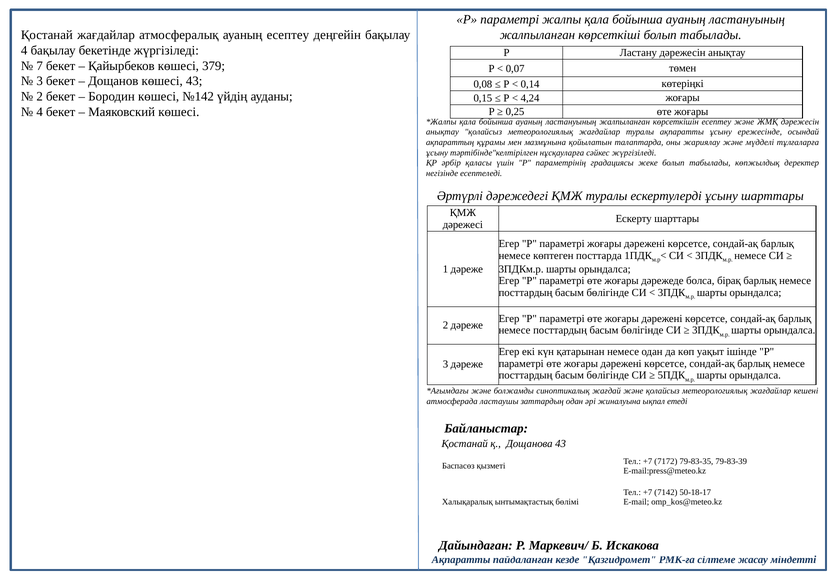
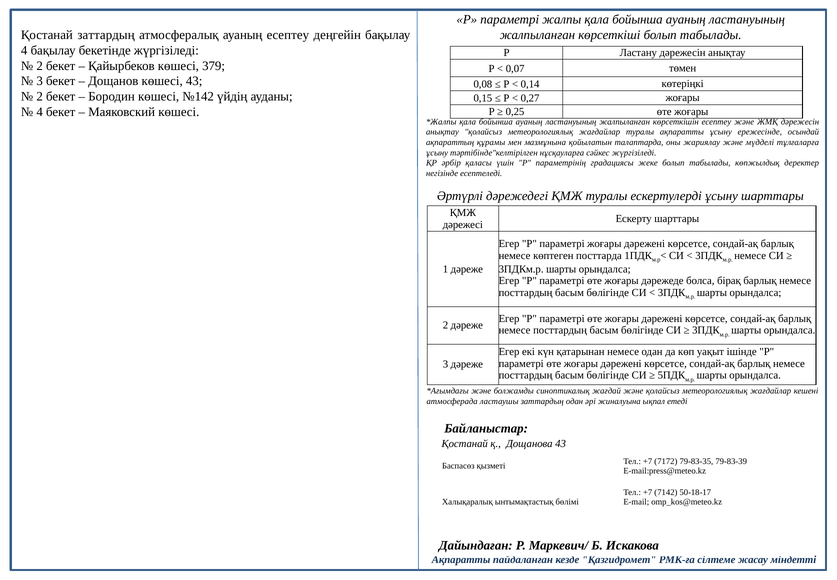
Қостанай жағдайлар: жағдайлар -> заттардың
7 at (40, 66): 7 -> 2
4,24: 4,24 -> 0,27
